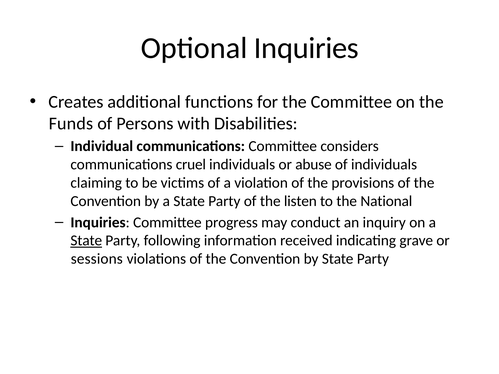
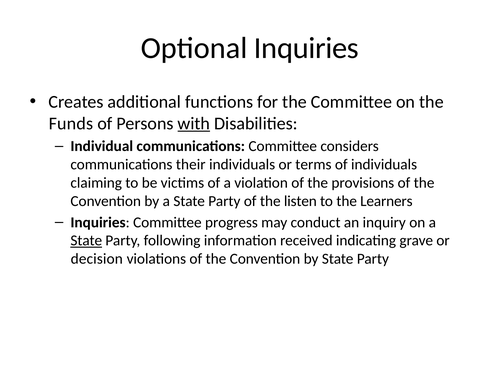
with underline: none -> present
cruel: cruel -> their
abuse: abuse -> terms
National: National -> Learners
sessions: sessions -> decision
